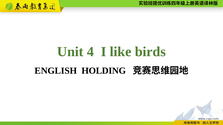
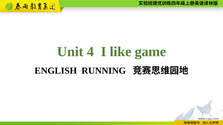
birds: birds -> game
HOLDING: HOLDING -> RUNNING
